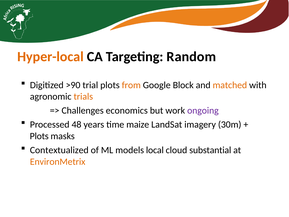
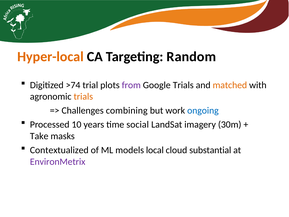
>90: >90 -> >74
from colour: orange -> purple
Google Block: Block -> Trials
economics: economics -> combining
ongoing colour: purple -> blue
48: 48 -> 10
maize: maize -> social
Plots at (39, 136): Plots -> Take
EnvironMetrix colour: orange -> purple
